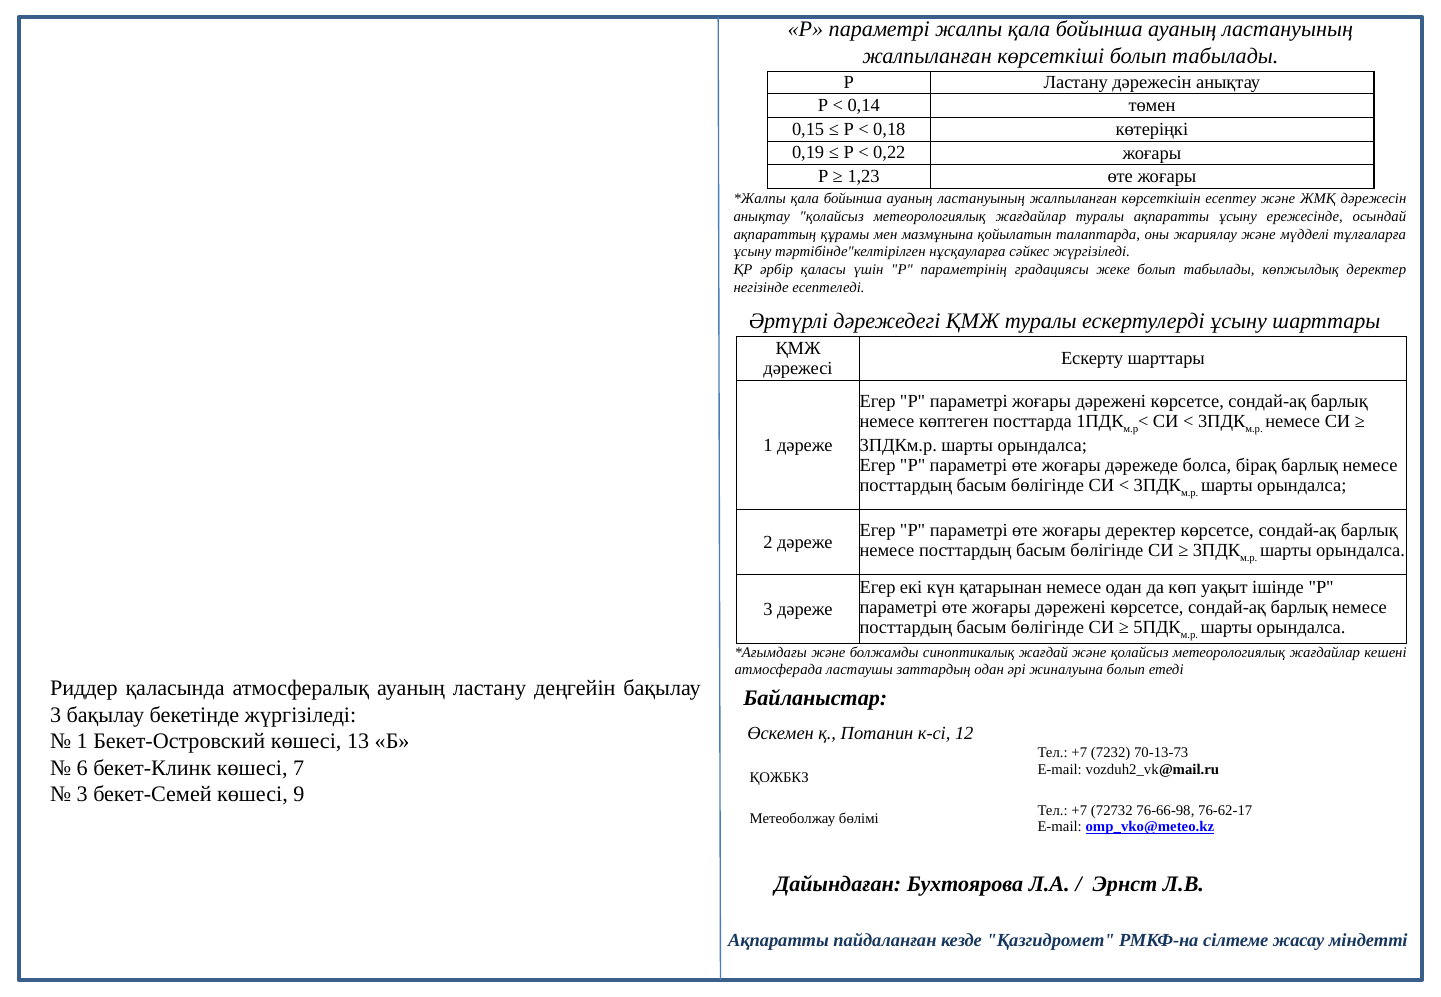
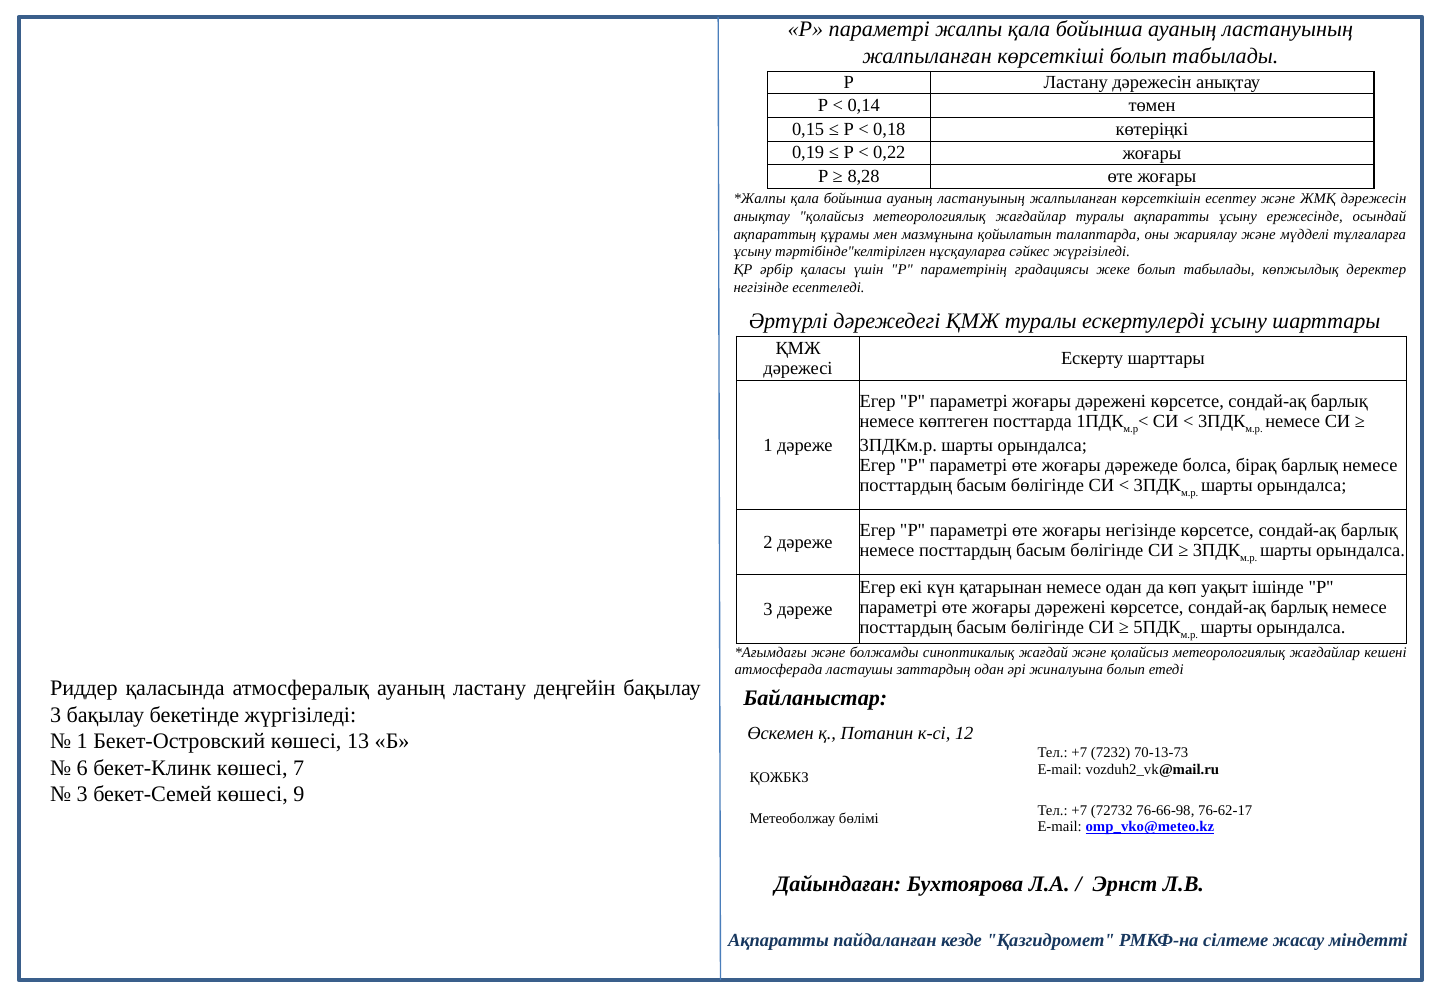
1,23: 1,23 -> 8,28
жоғары деректер: деректер -> негізінде
